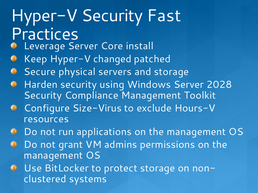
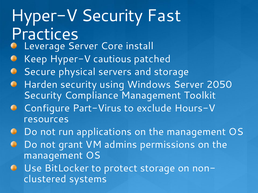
changed: changed -> cautious
2028: 2028 -> 2050
Size-Virus: Size-Virus -> Part-Virus
